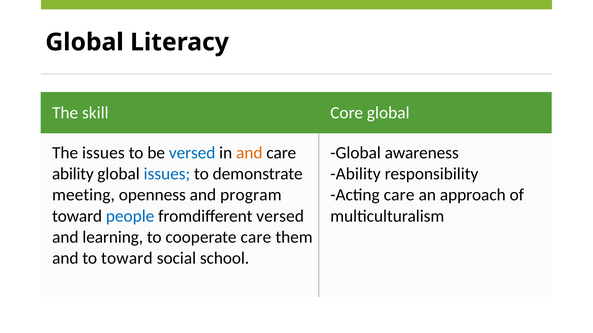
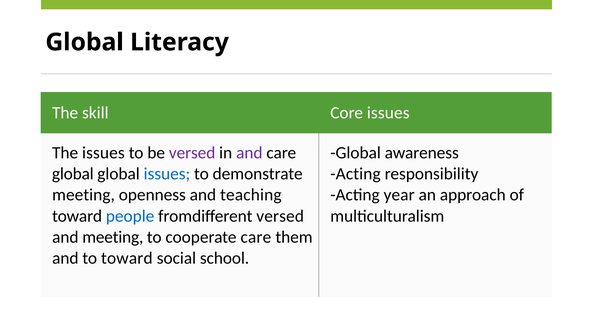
Core global: global -> issues
versed at (192, 153) colour: blue -> purple
and at (249, 153) colour: orange -> purple
ability at (73, 174): ability -> global
Ability at (356, 174): Ability -> Acting
program: program -> teaching
Acting care: care -> year
and learning: learning -> meeting
